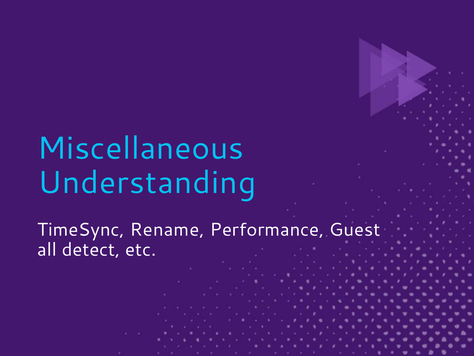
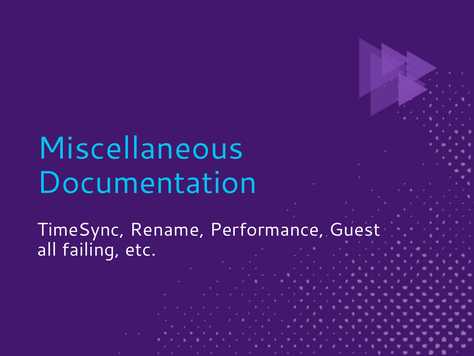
Understanding: Understanding -> Documentation
detect: detect -> failing
